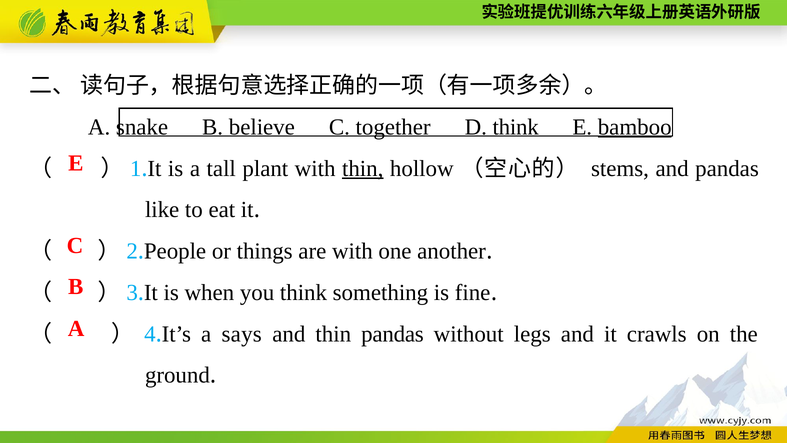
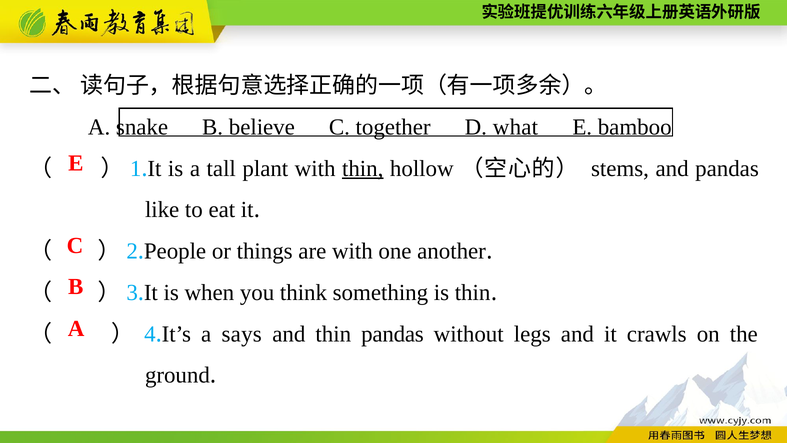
D think: think -> what
bamboo underline: present -> none
is fine: fine -> thin
